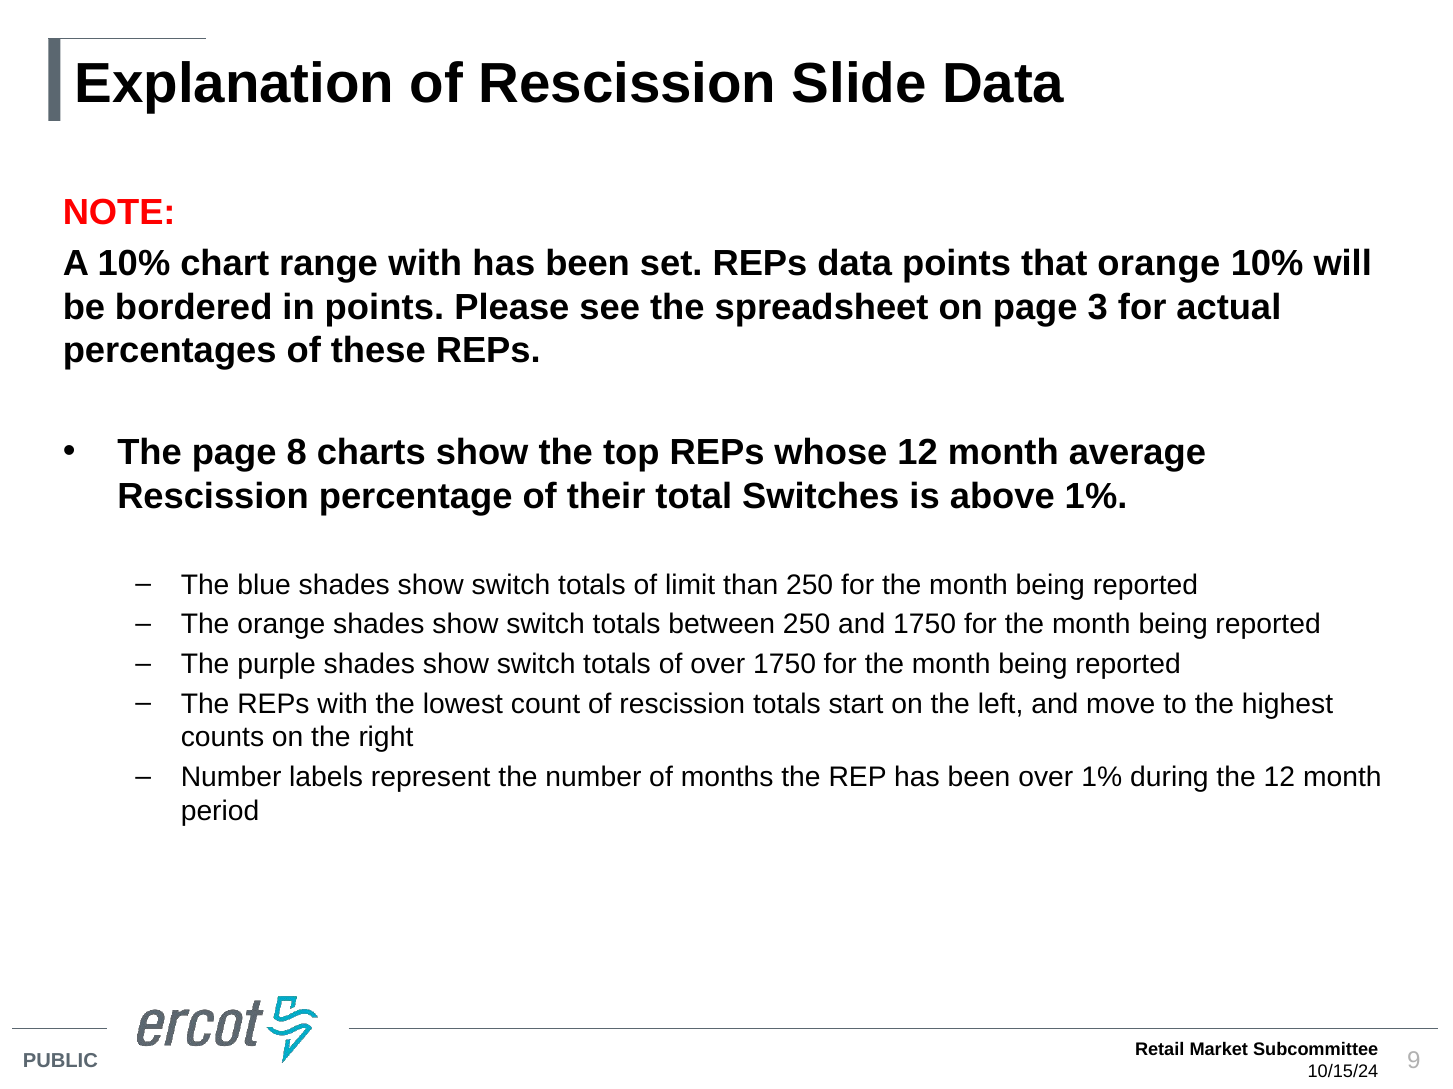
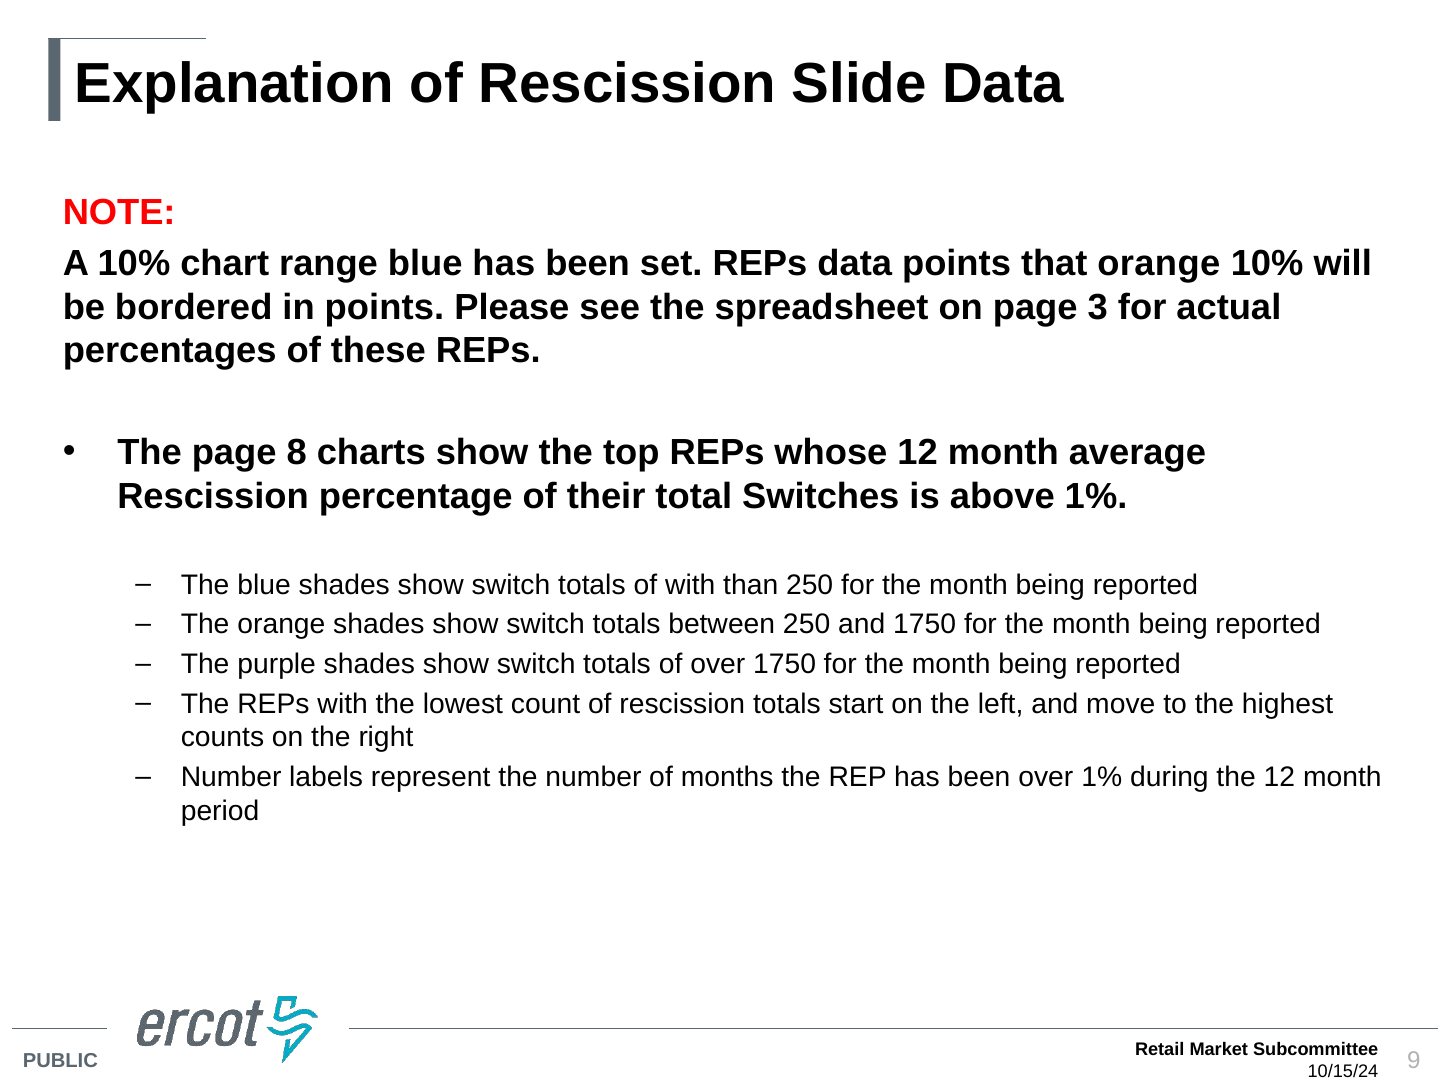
range with: with -> blue
of limit: limit -> with
